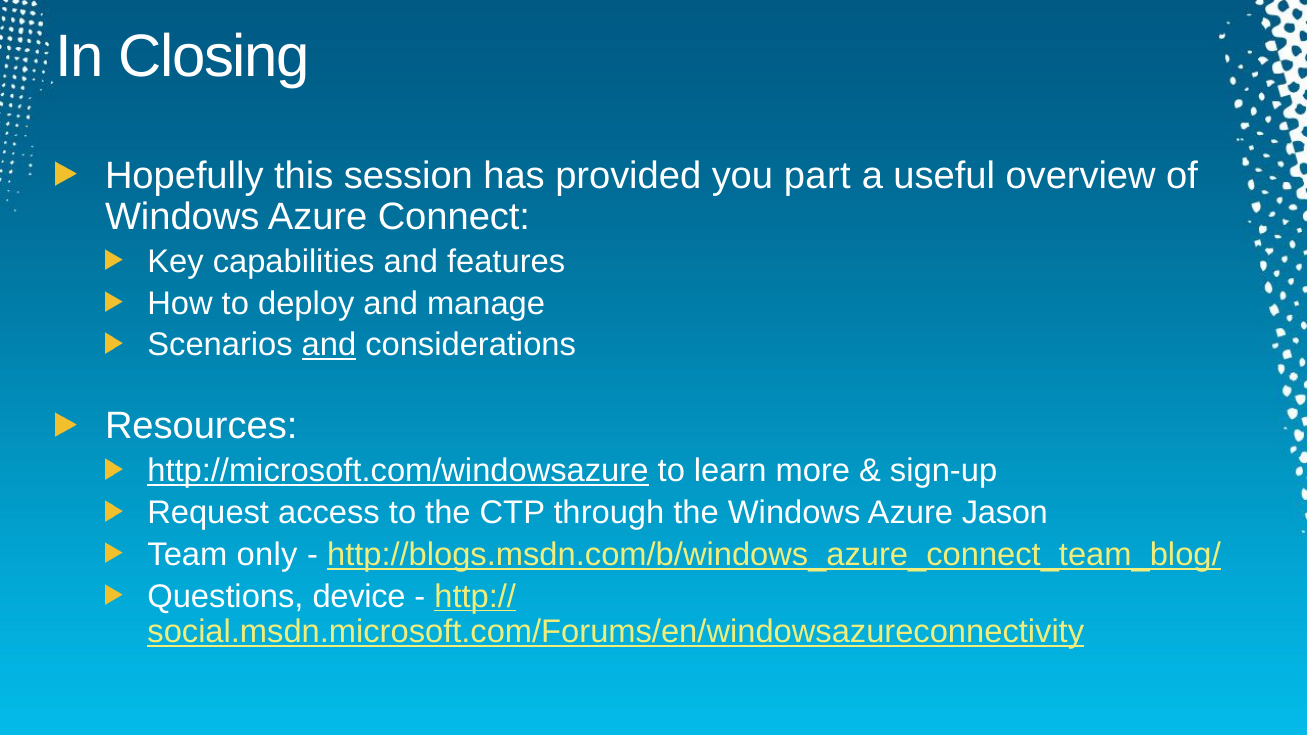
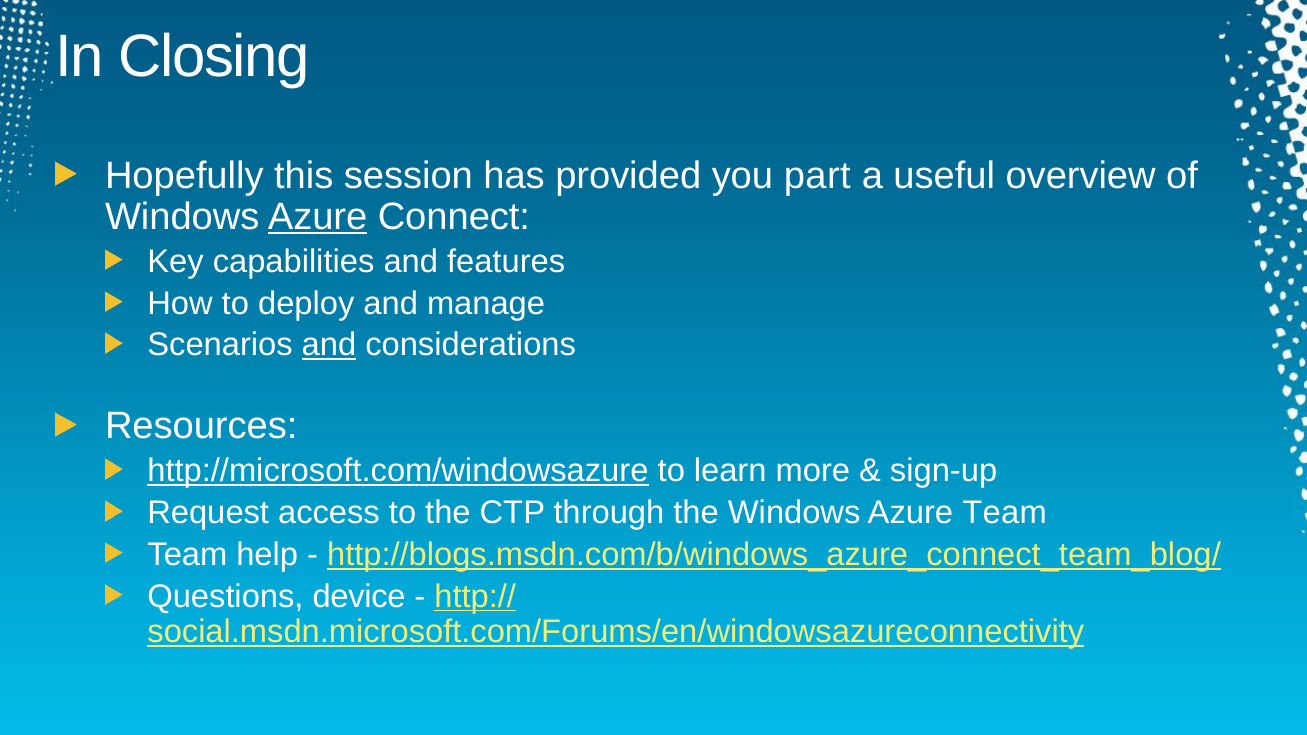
Azure at (318, 217) underline: none -> present
Azure Jason: Jason -> Team
only: only -> help
